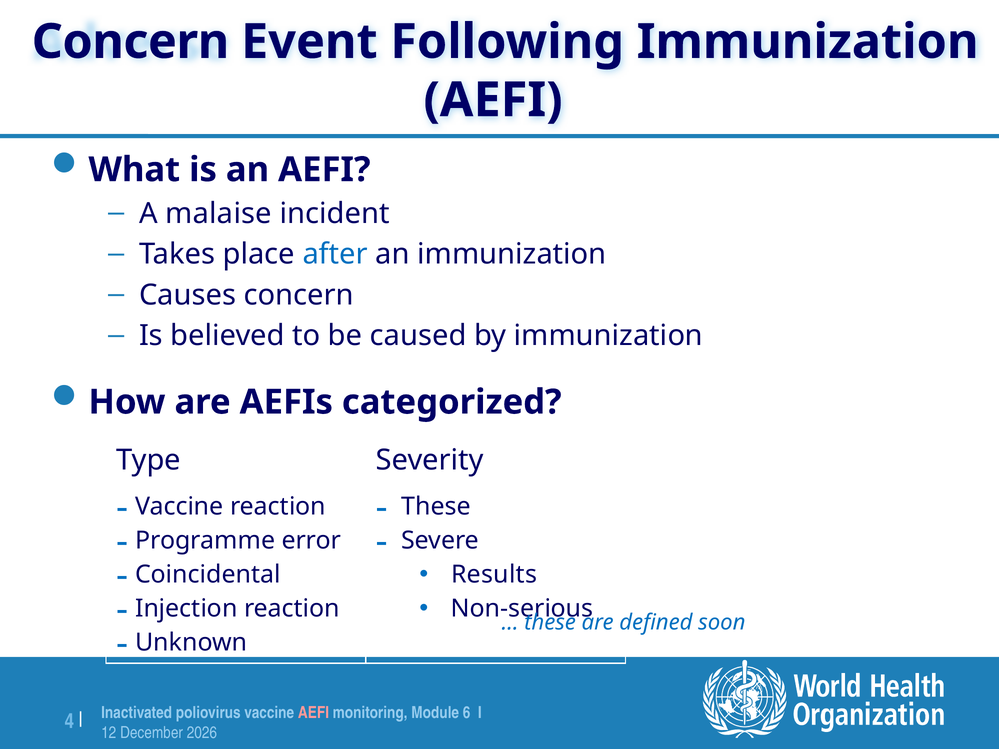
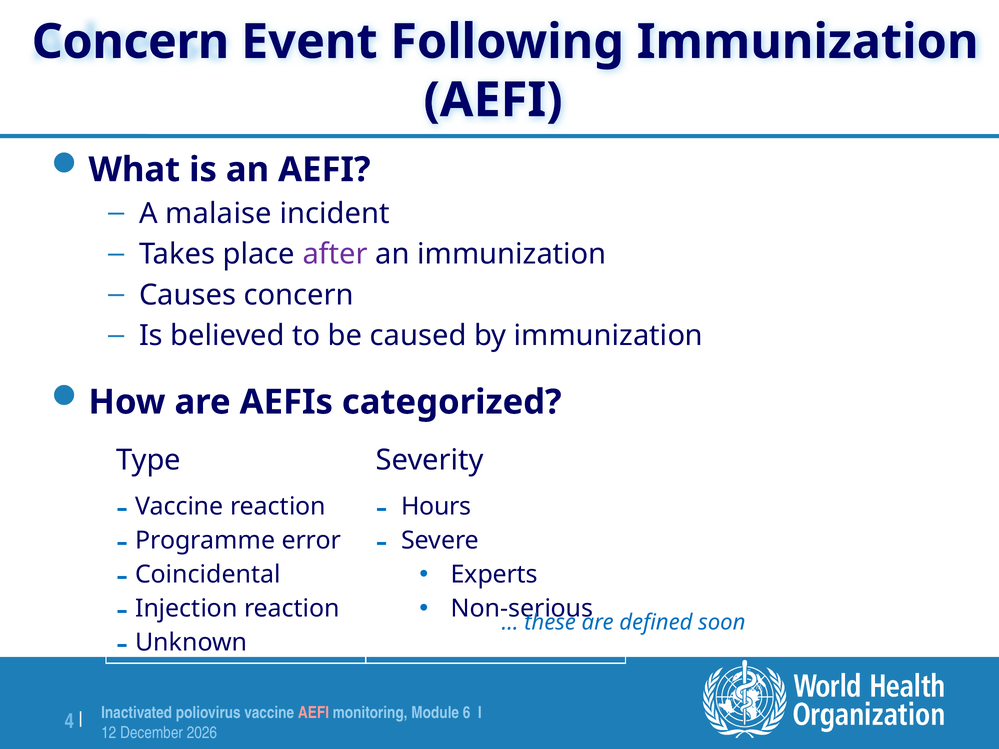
after colour: blue -> purple
These at (436, 507): These -> Hours
Results: Results -> Experts
